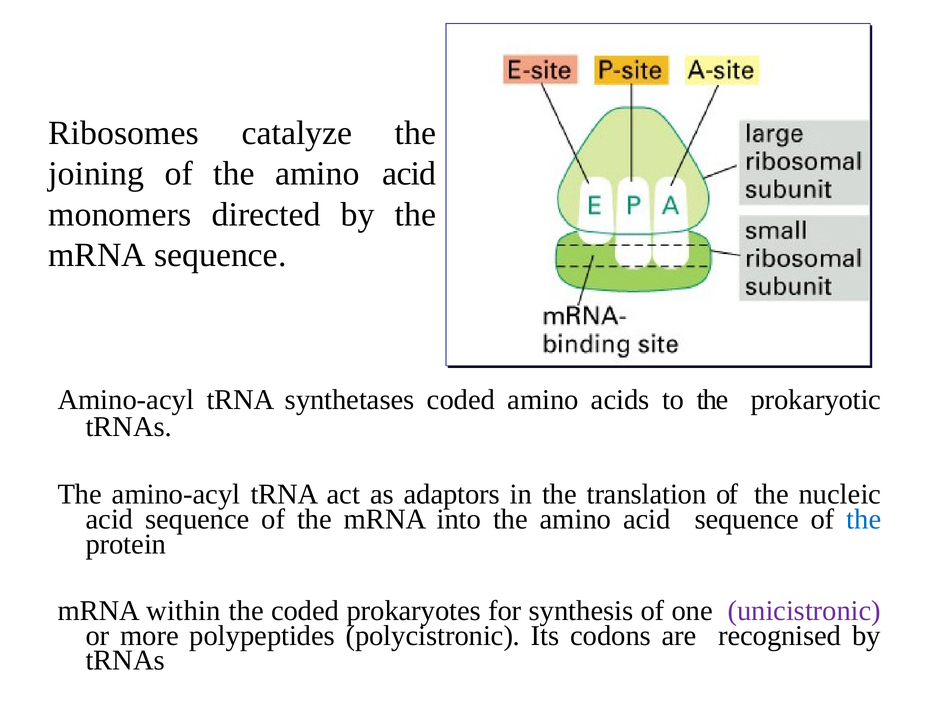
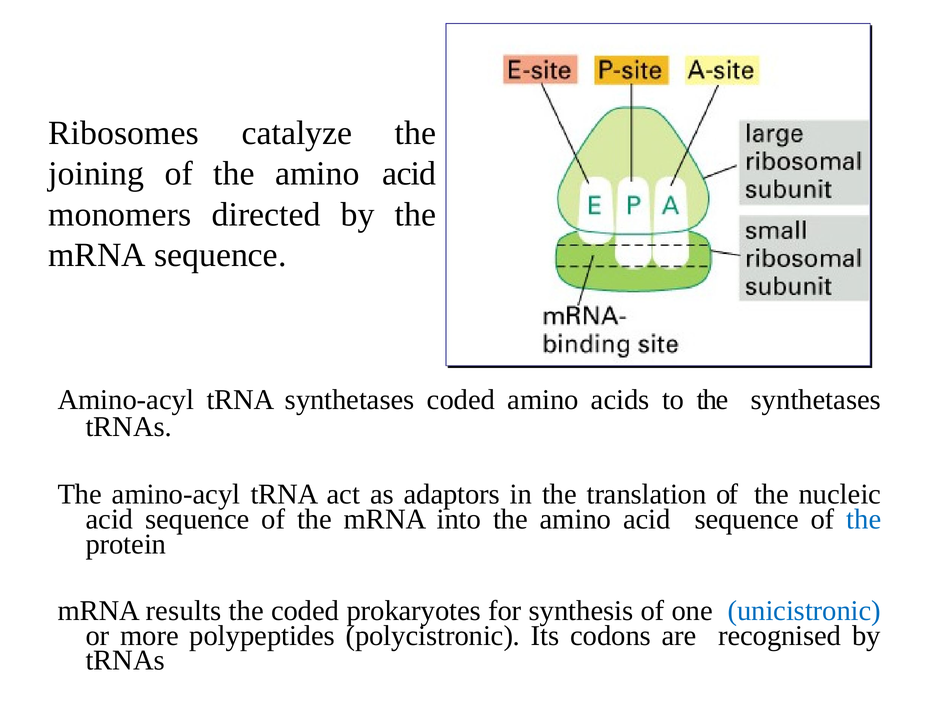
the prokaryotic: prokaryotic -> synthetases
within: within -> results
unicistronic colour: purple -> blue
